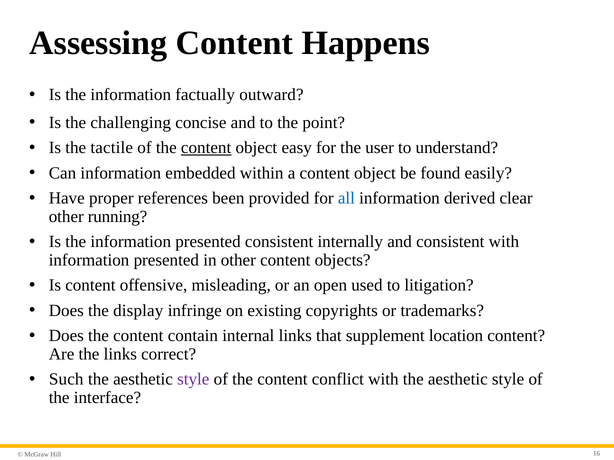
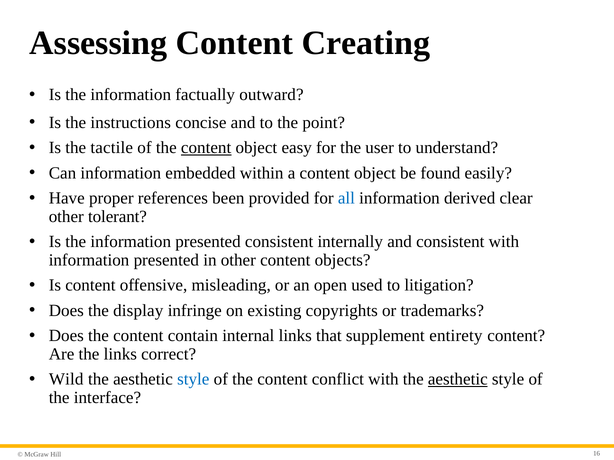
Happens: Happens -> Creating
challenging: challenging -> instructions
running: running -> tolerant
location: location -> entirety
Such: Such -> Wild
style at (193, 380) colour: purple -> blue
aesthetic at (458, 380) underline: none -> present
